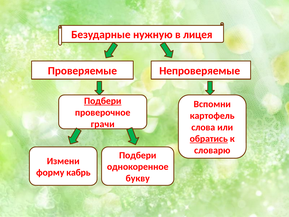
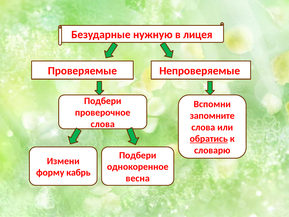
Подбери at (103, 101) underline: present -> none
картофель: картофель -> запомните
грачи at (103, 124): грачи -> слова
букву: букву -> весна
